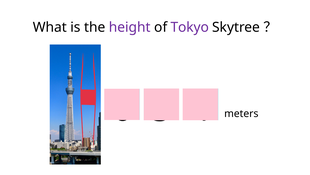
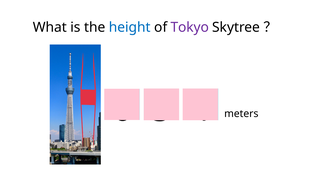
height colour: purple -> blue
